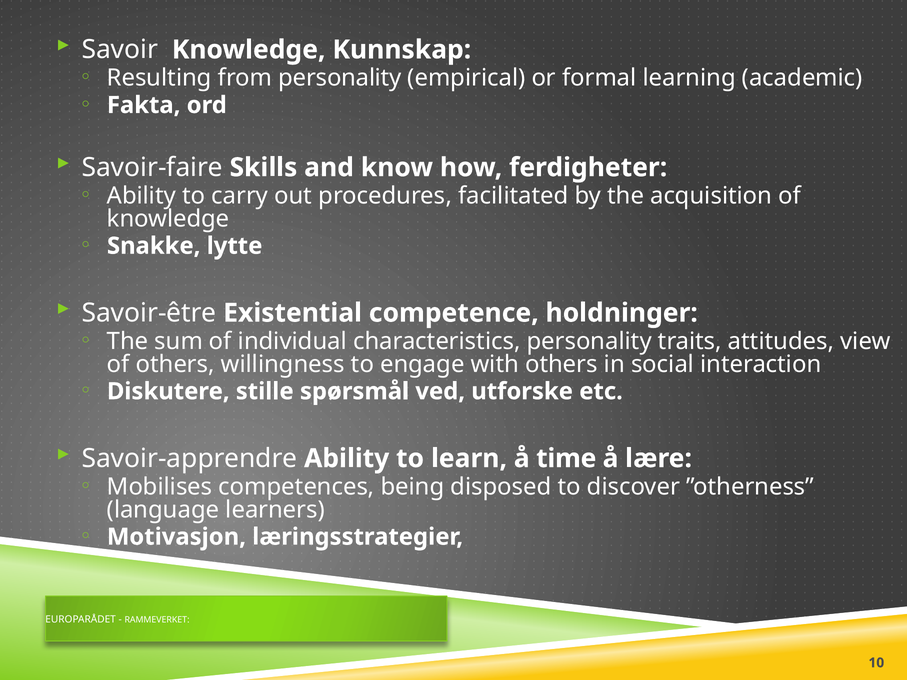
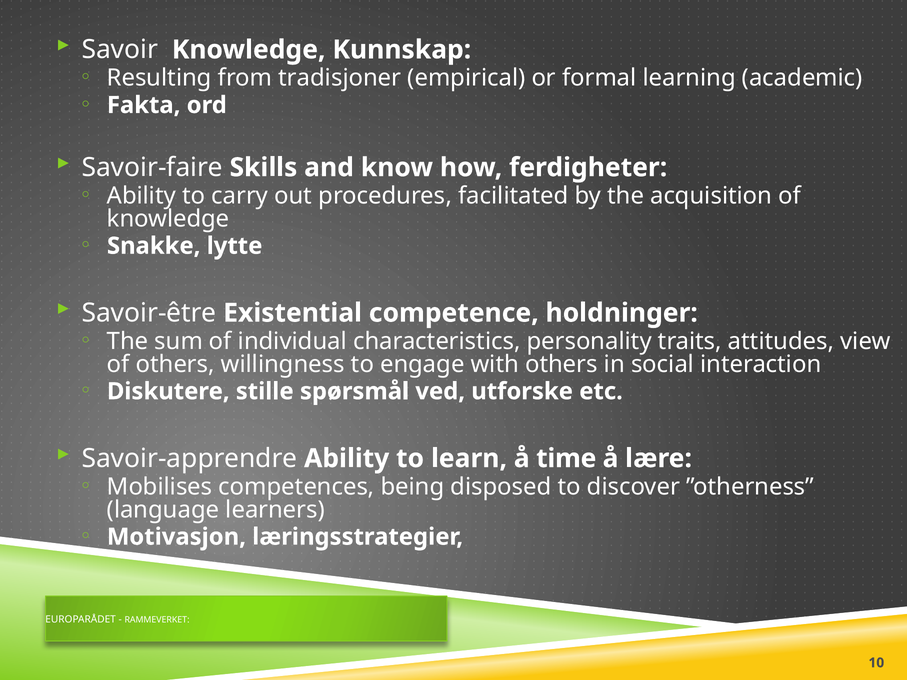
from personality: personality -> tradisjoner
